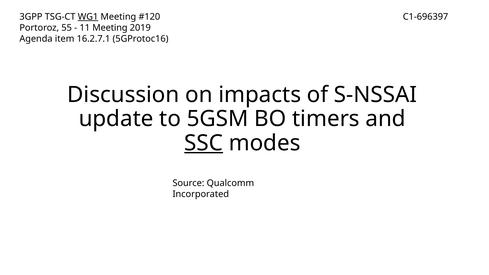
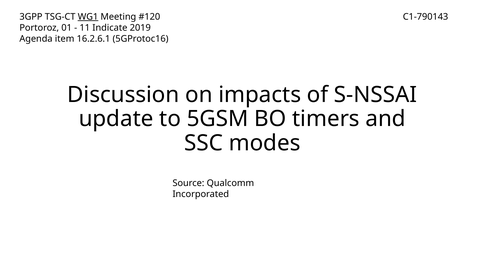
C1-696397: C1-696397 -> C1-790143
55: 55 -> 01
11 Meeting: Meeting -> Indicate
16.2.7.1: 16.2.7.1 -> 16.2.6.1
SSC underline: present -> none
